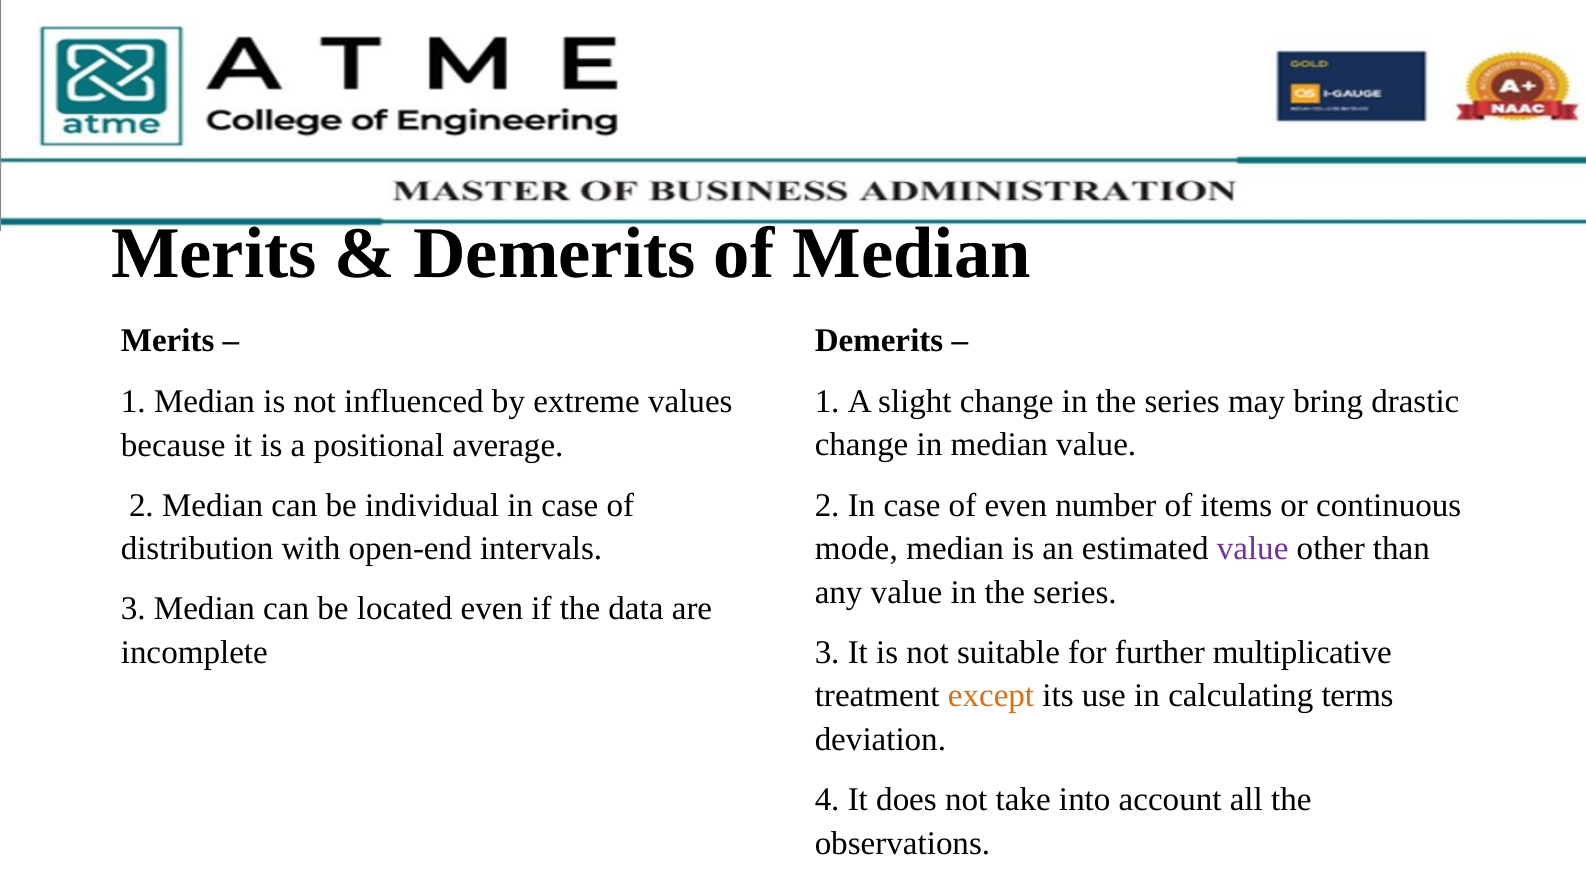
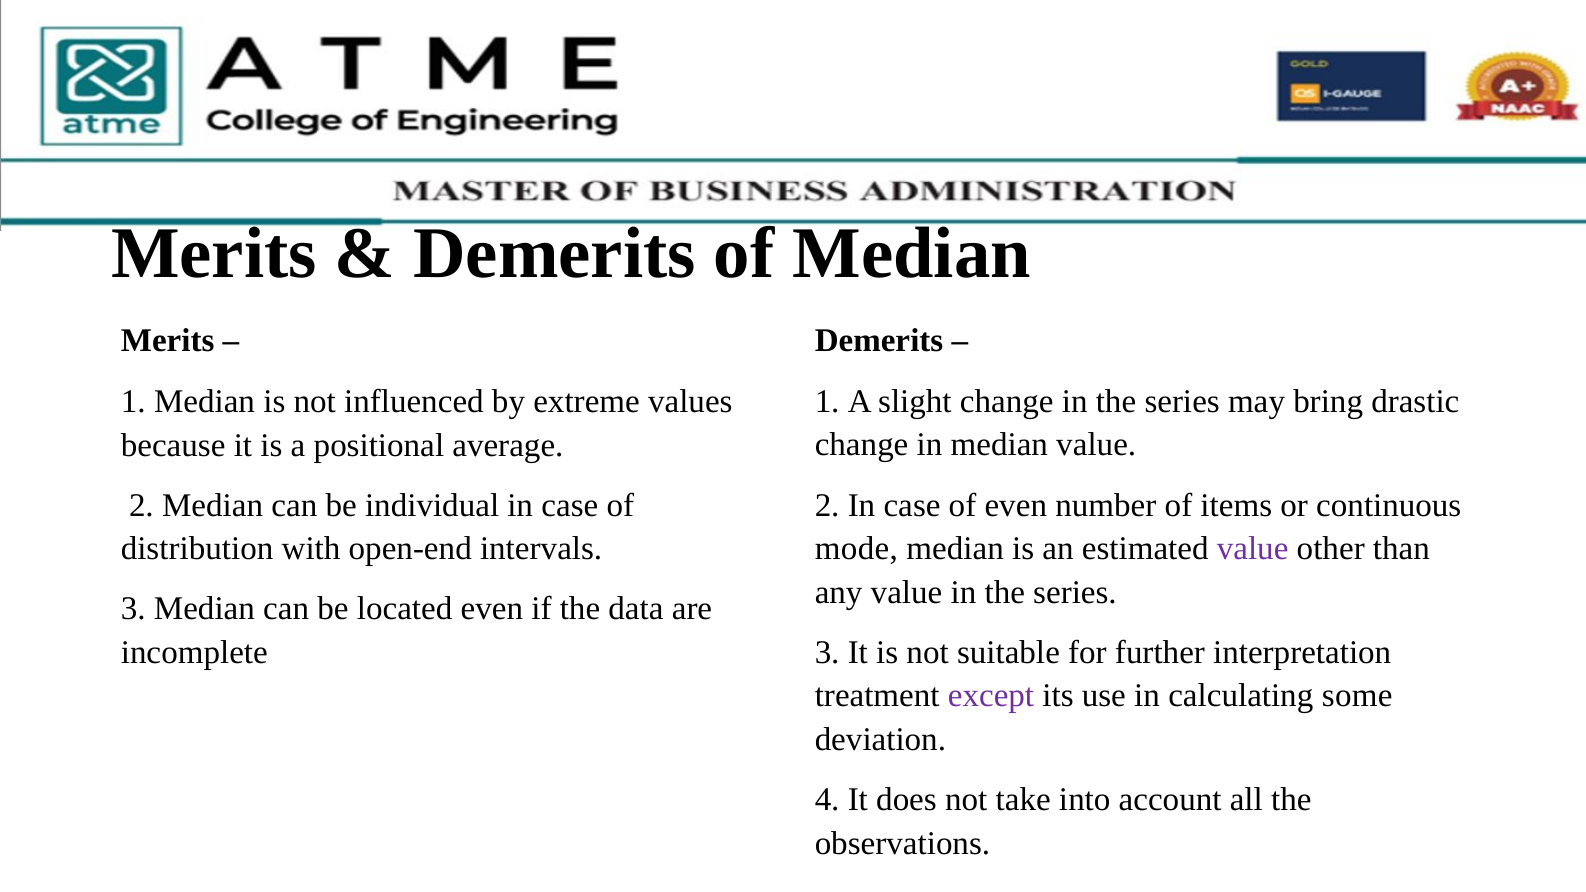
multiplicative: multiplicative -> interpretation
except colour: orange -> purple
terms: terms -> some
